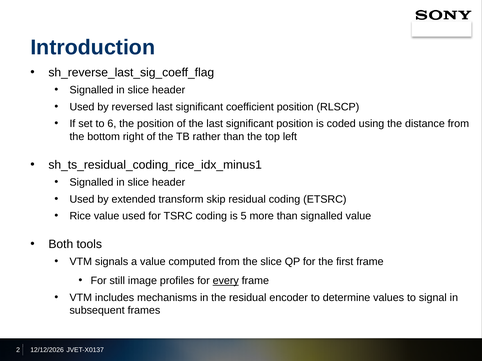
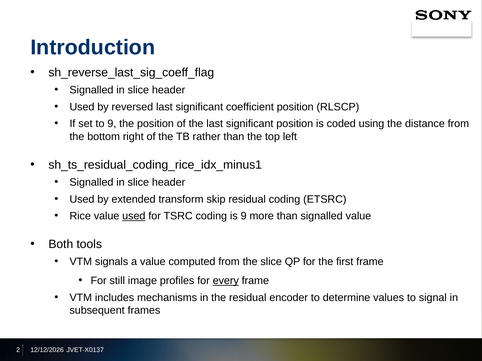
to 6: 6 -> 9
used at (134, 216) underline: none -> present
is 5: 5 -> 9
